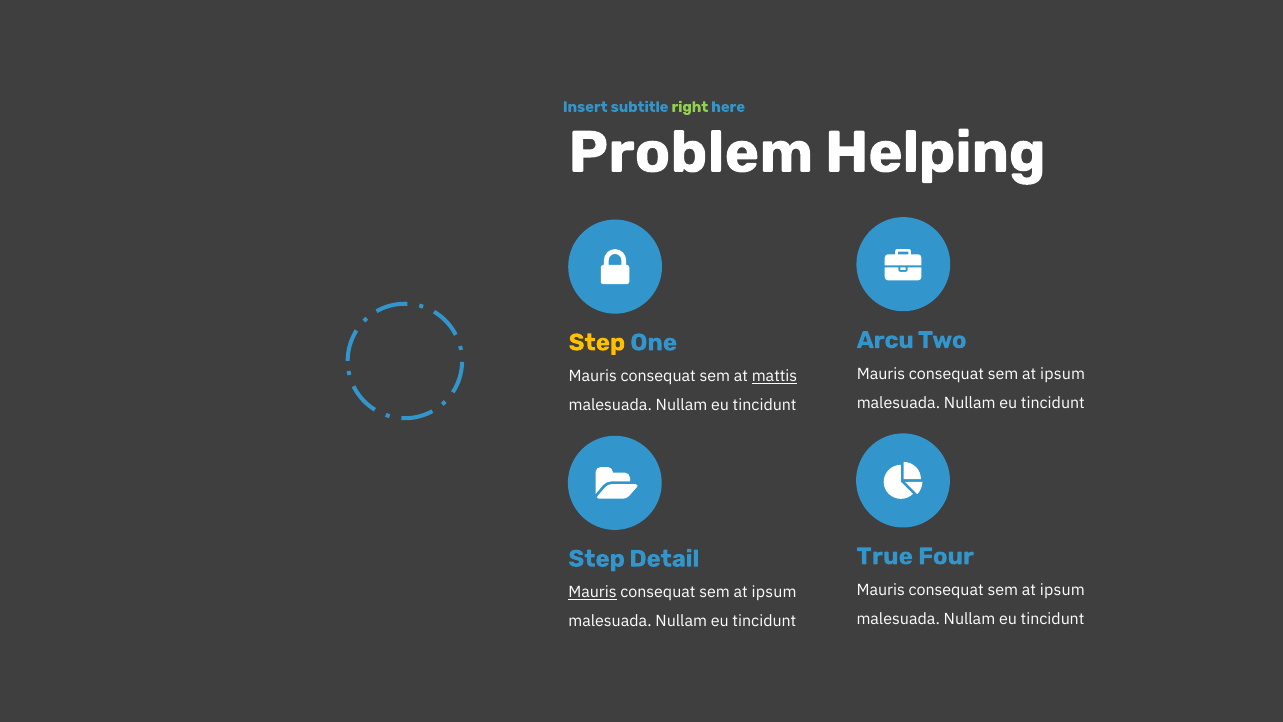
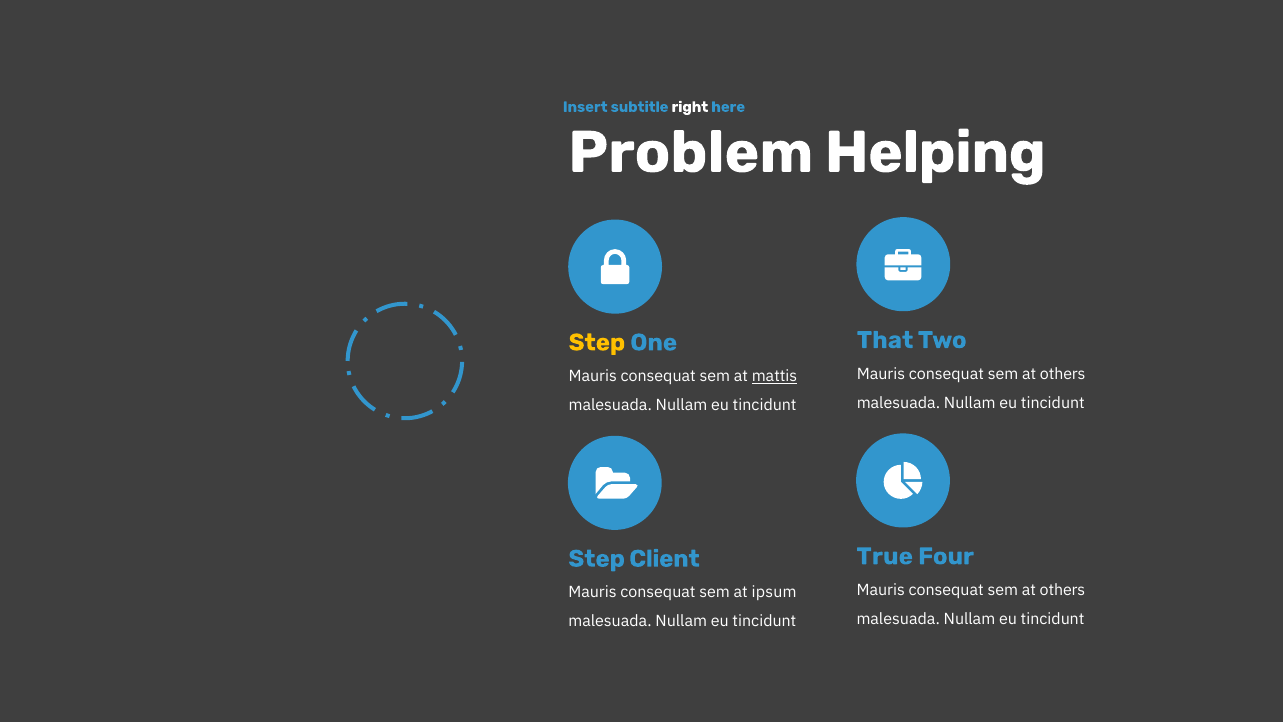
right colour: light green -> white
Arcu: Arcu -> That
ipsum at (1063, 374): ipsum -> others
Detail: Detail -> Client
ipsum at (1062, 590): ipsum -> others
Mauris at (592, 592) underline: present -> none
